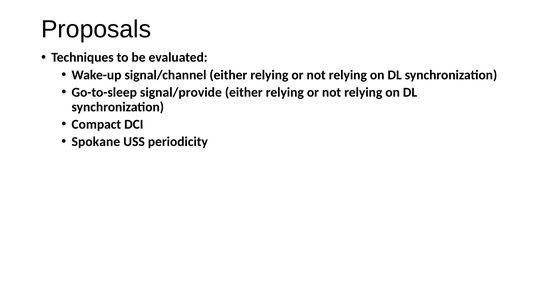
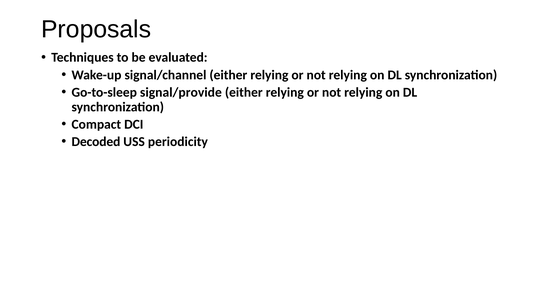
Spokane: Spokane -> Decoded
